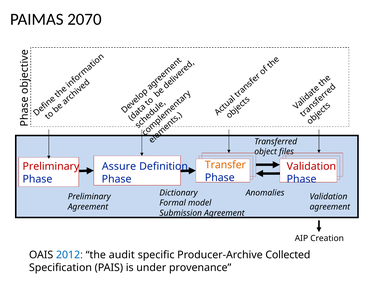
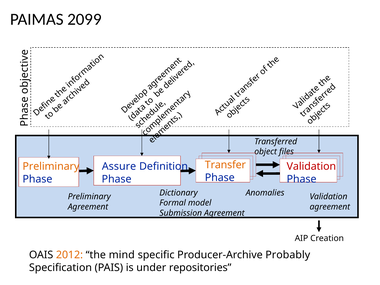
2070: 2070 -> 2099
Preliminary at (51, 166) colour: red -> orange
2012 colour: blue -> orange
audit: audit -> mind
Collected: Collected -> Probably
provenance: provenance -> repositories
